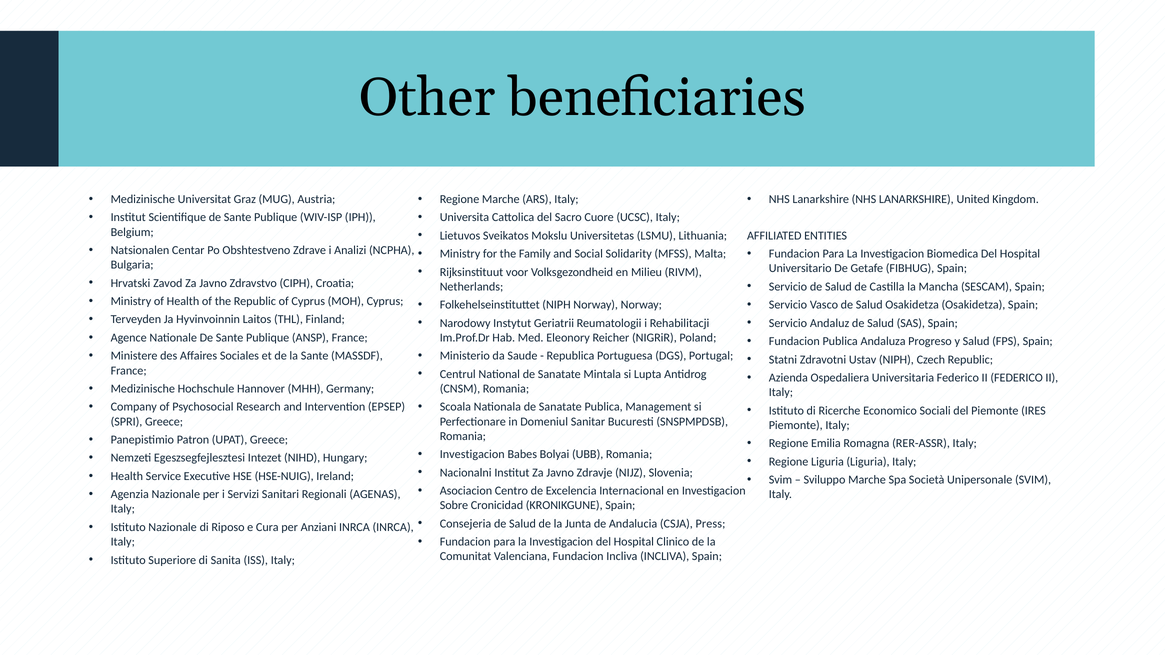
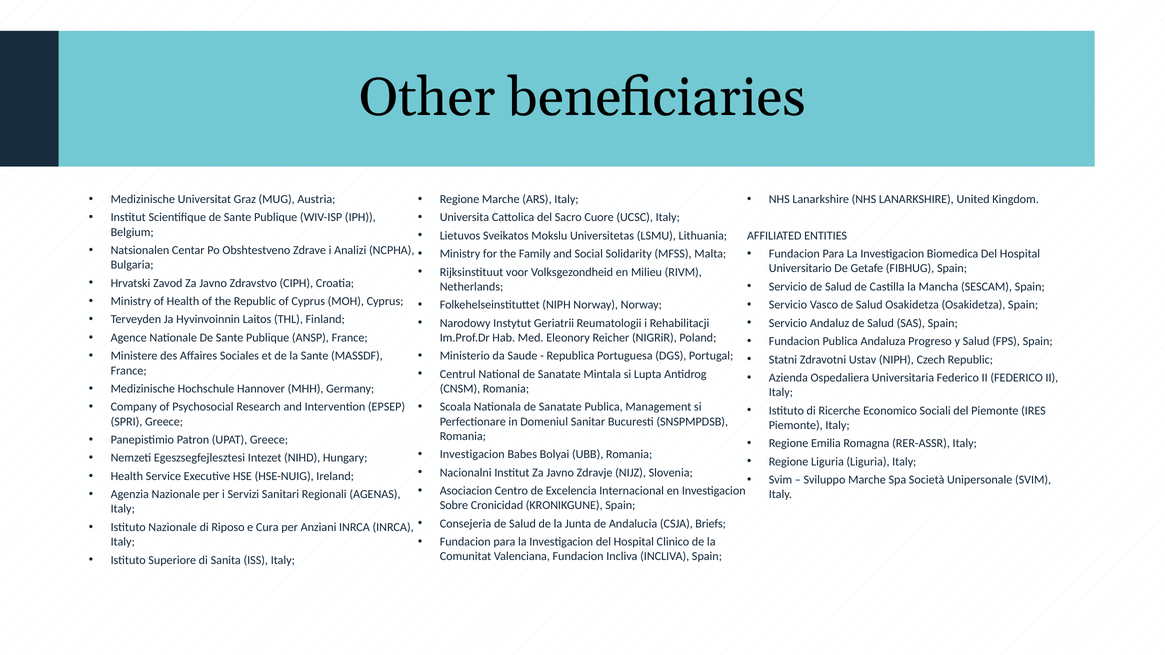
Press: Press -> Briefs
